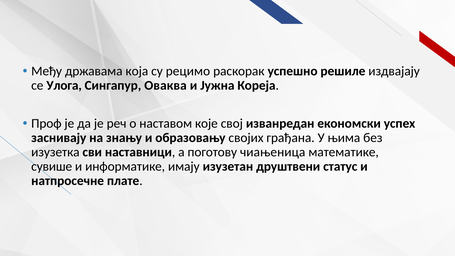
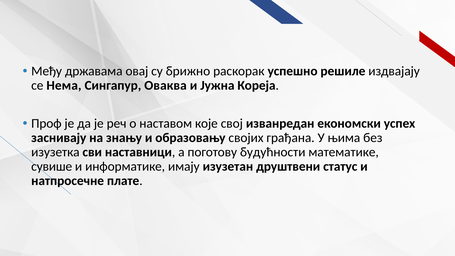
која: која -> овај
рецимо: рецимо -> брижно
Улога: Улога -> Нема
чиањеница: чиањеница -> будућности
